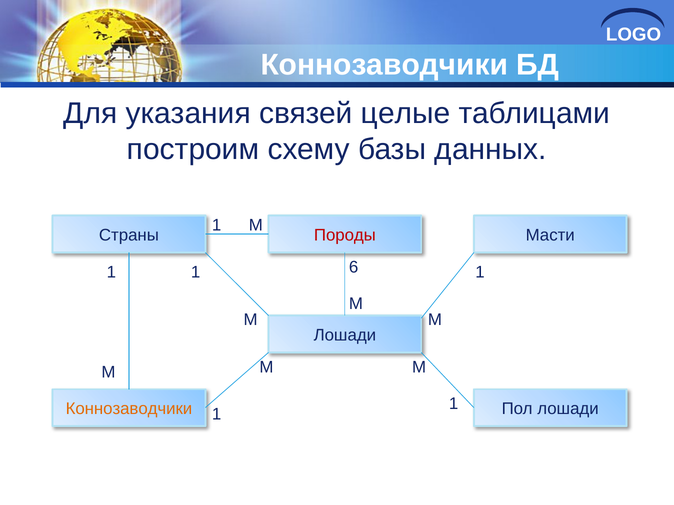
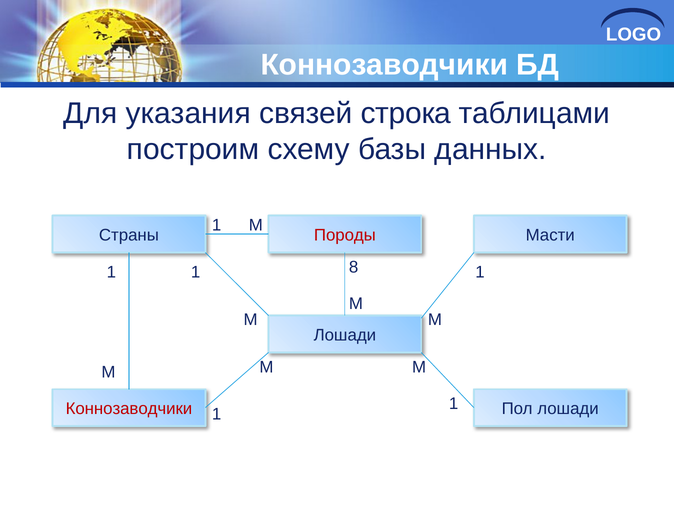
целые: целые -> строка
6: 6 -> 8
Коннозаводчики at (129, 409) colour: orange -> red
